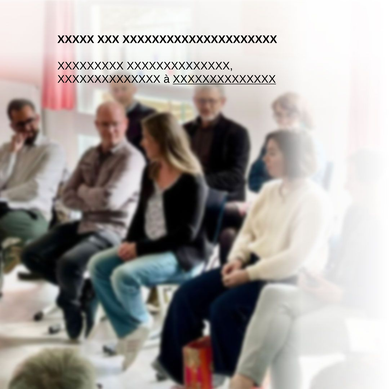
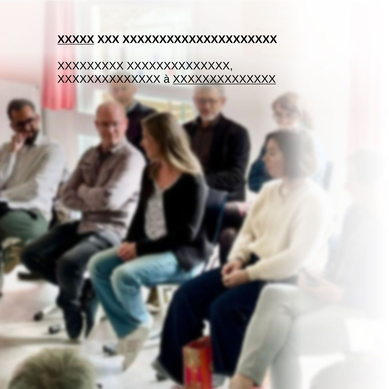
XXXXX underline: none -> present
